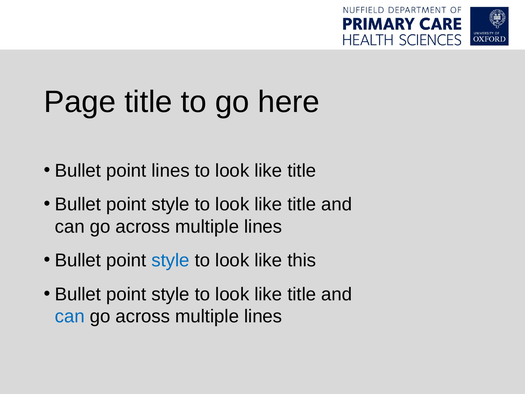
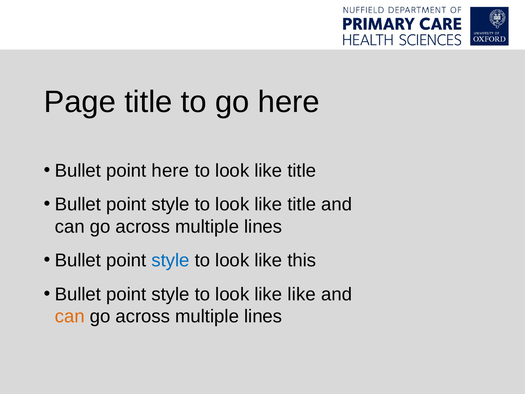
point lines: lines -> here
title at (302, 294): title -> like
can at (70, 316) colour: blue -> orange
